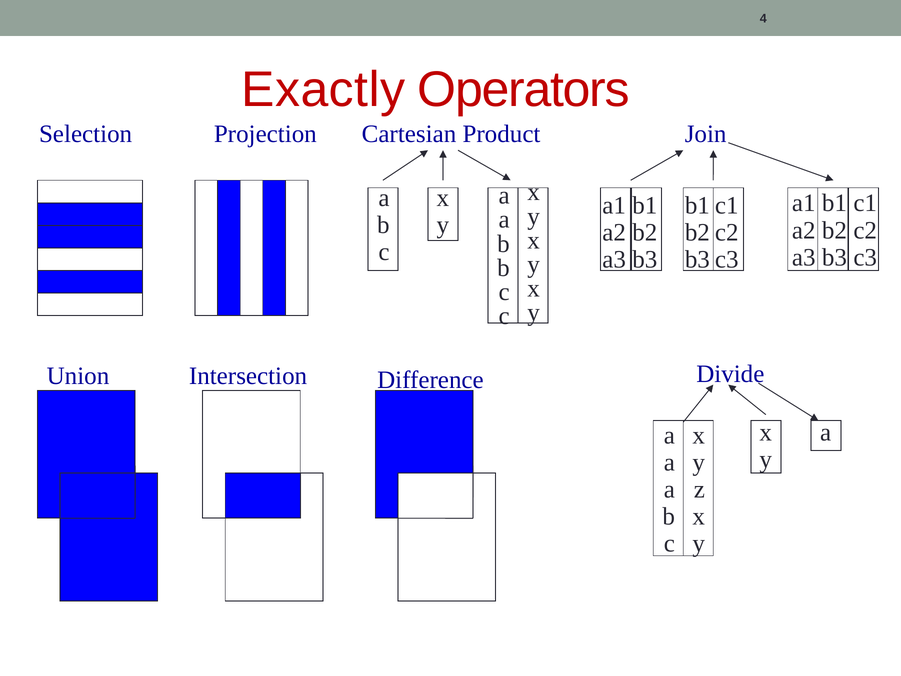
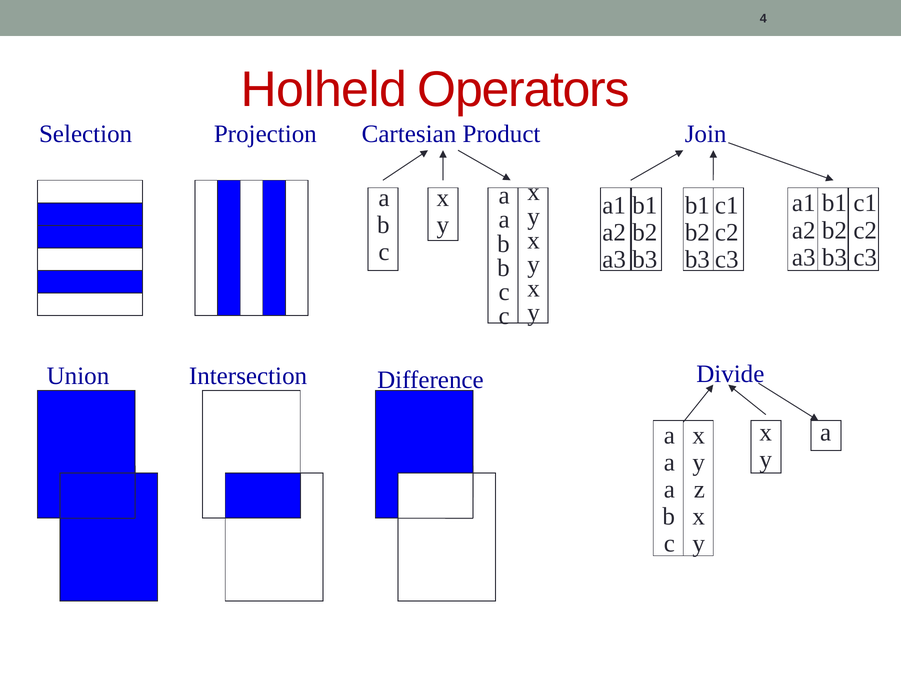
Exactly: Exactly -> Holheld
